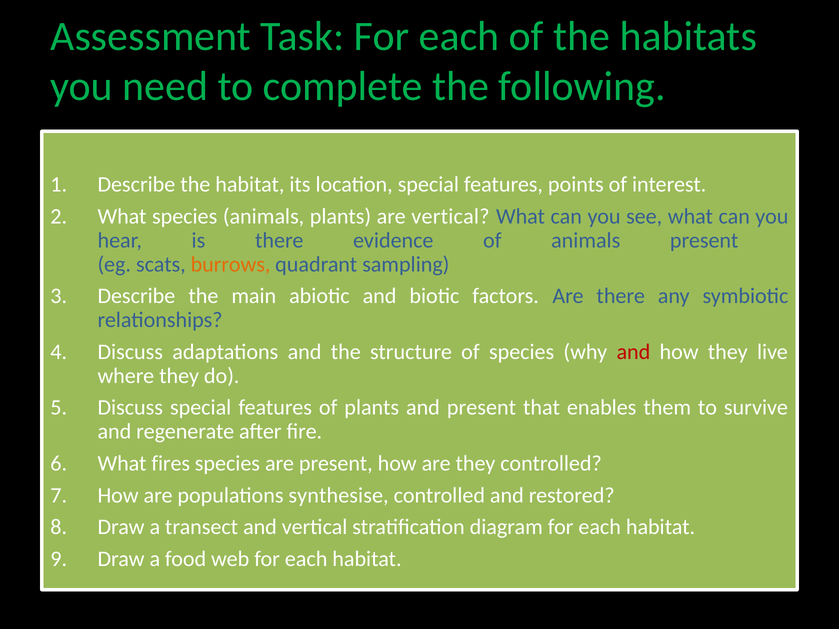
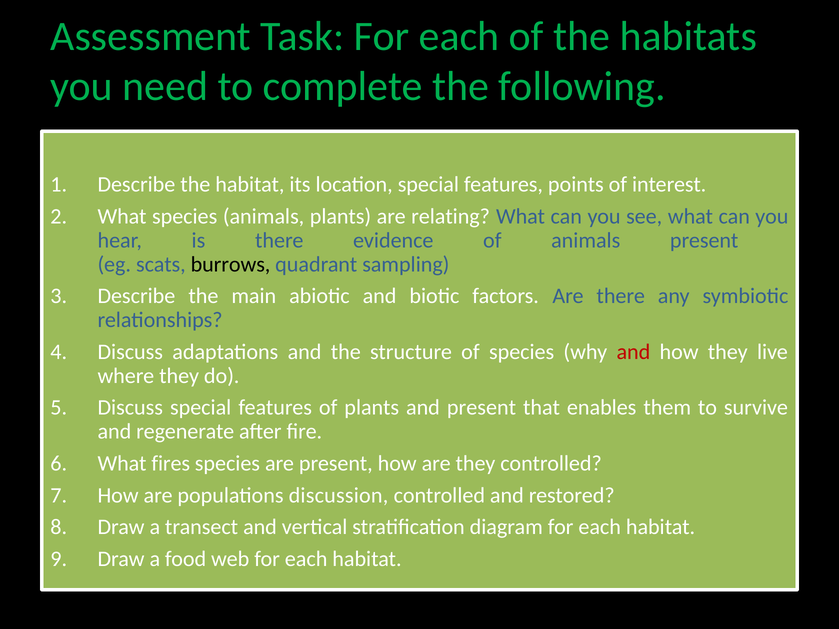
are vertical: vertical -> relating
burrows colour: orange -> black
synthesise: synthesise -> discussion
